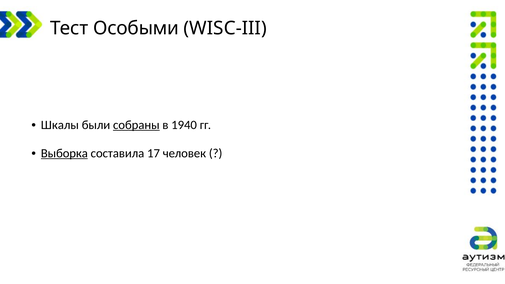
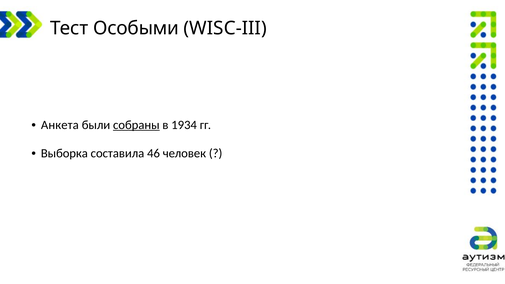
Шкалы: Шкалы -> Анкета
1940: 1940 -> 1934
Выборка underline: present -> none
17: 17 -> 46
